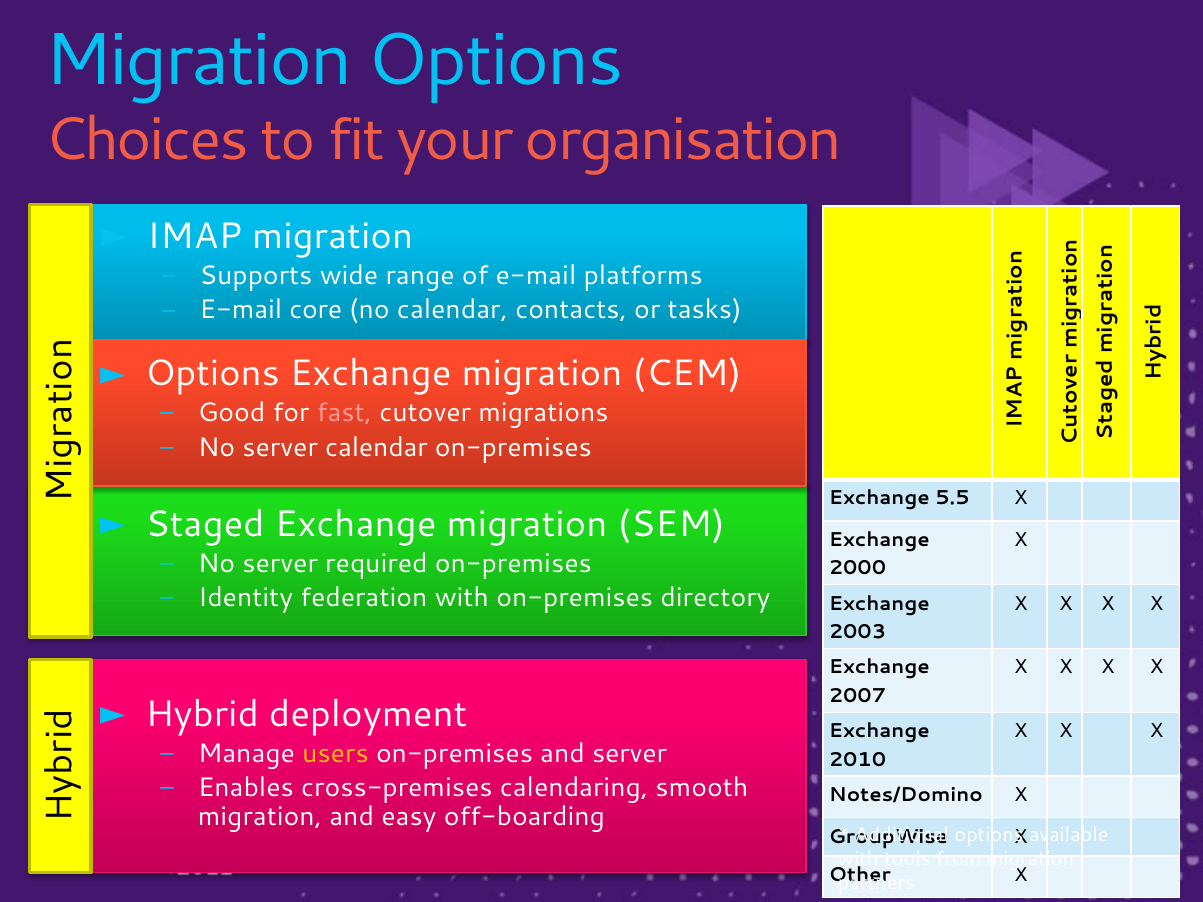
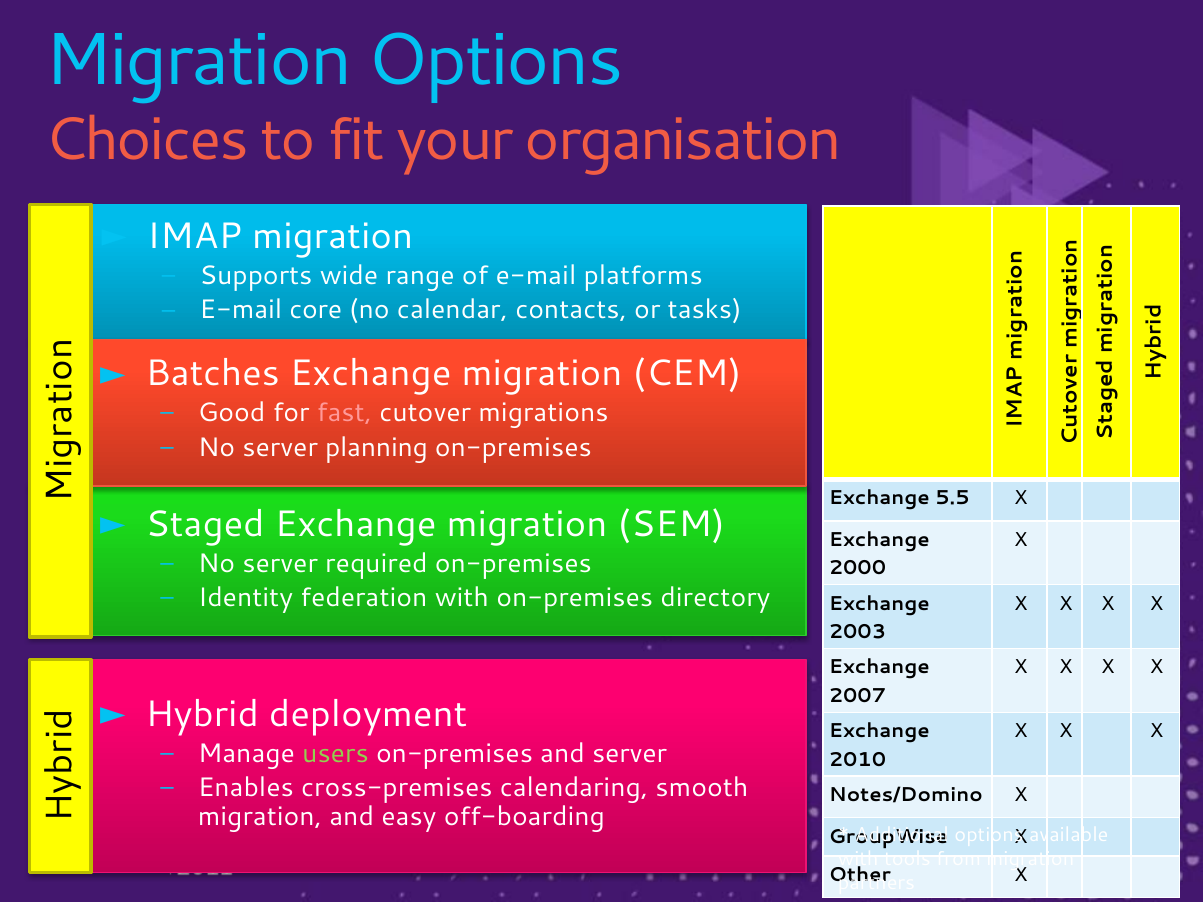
Options at (213, 373): Options -> Batches
server calendar: calendar -> planning
users colour: yellow -> light green
